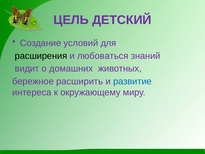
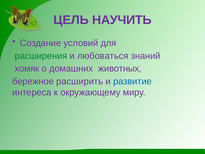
ДЕТСКИЙ: ДЕТСКИЙ -> НАУЧИТЬ
расширения colour: black -> green
видит: видит -> хомяк
